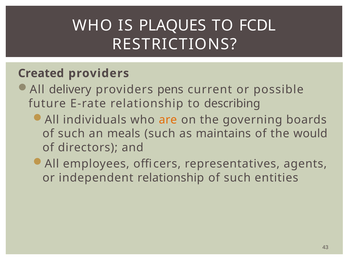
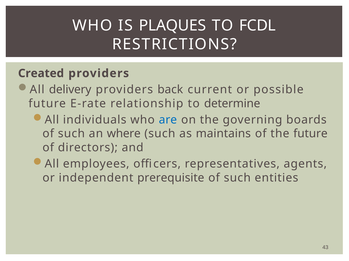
pens: pens -> back
describing: describing -> determine
are colour: orange -> blue
meals: meals -> where
the would: would -> future
independent relationship: relationship -> prerequisite
